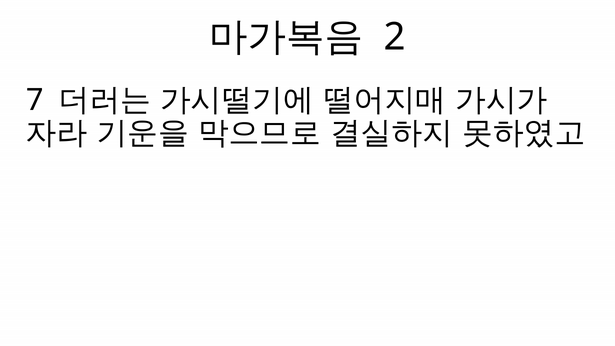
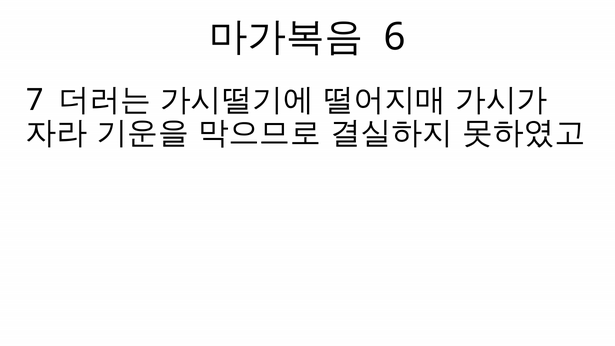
2: 2 -> 6
